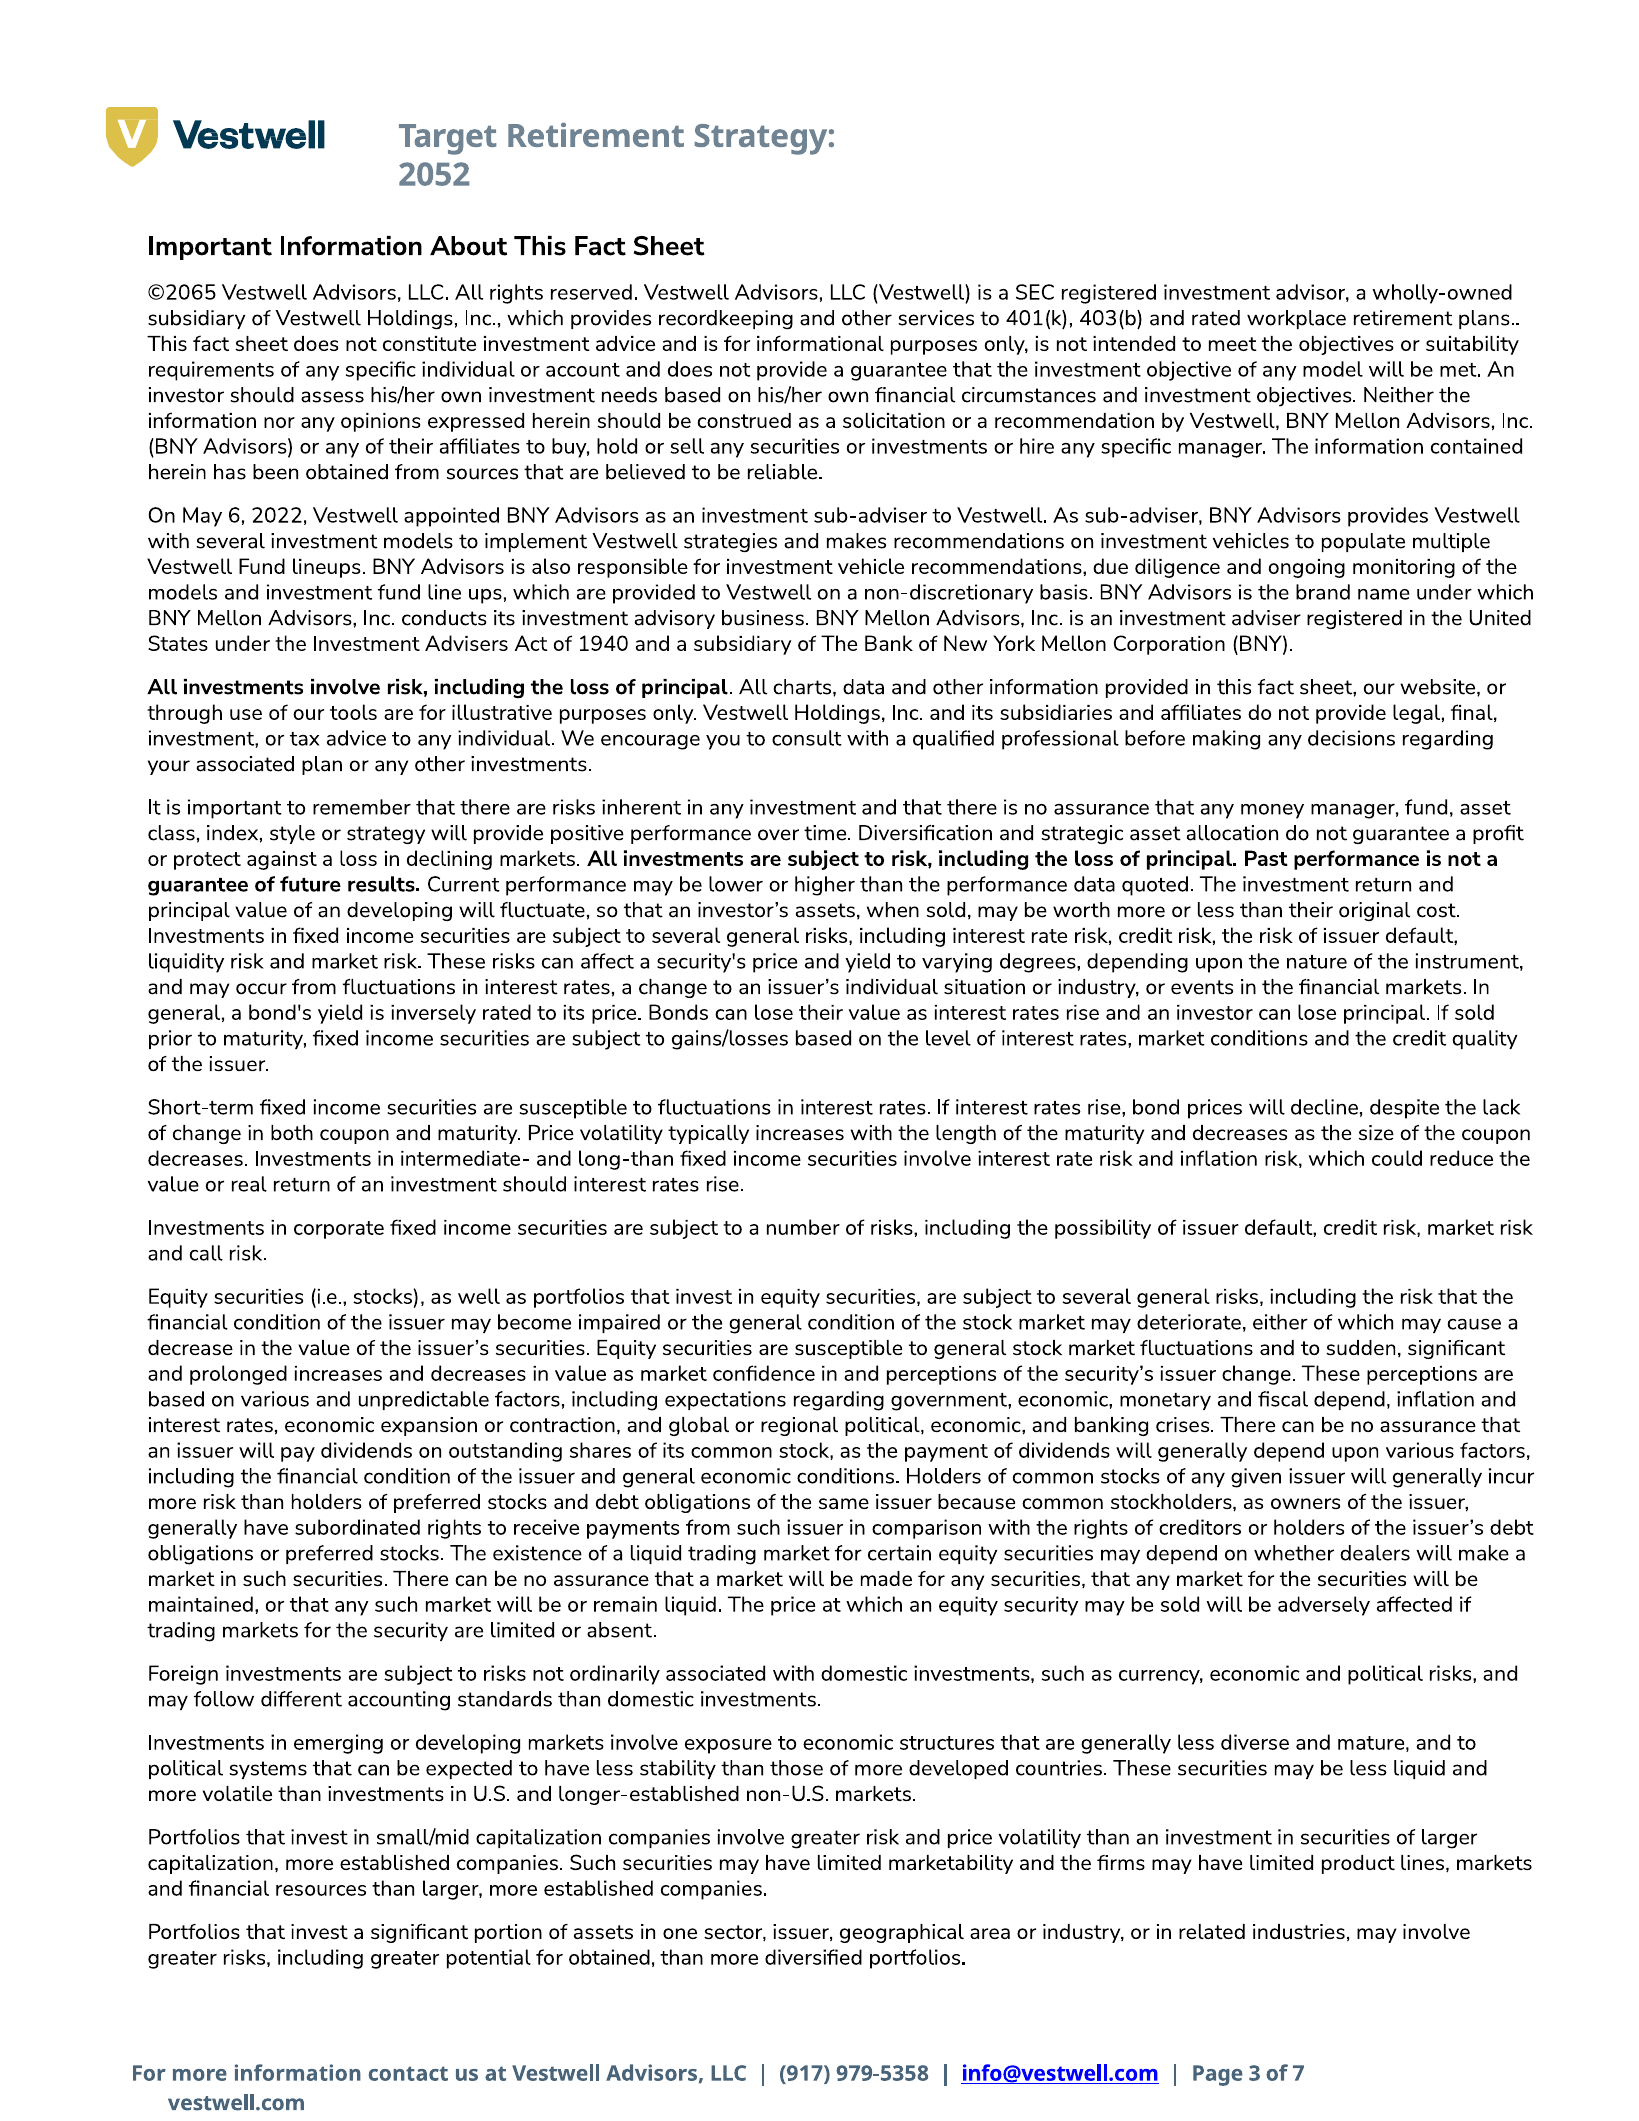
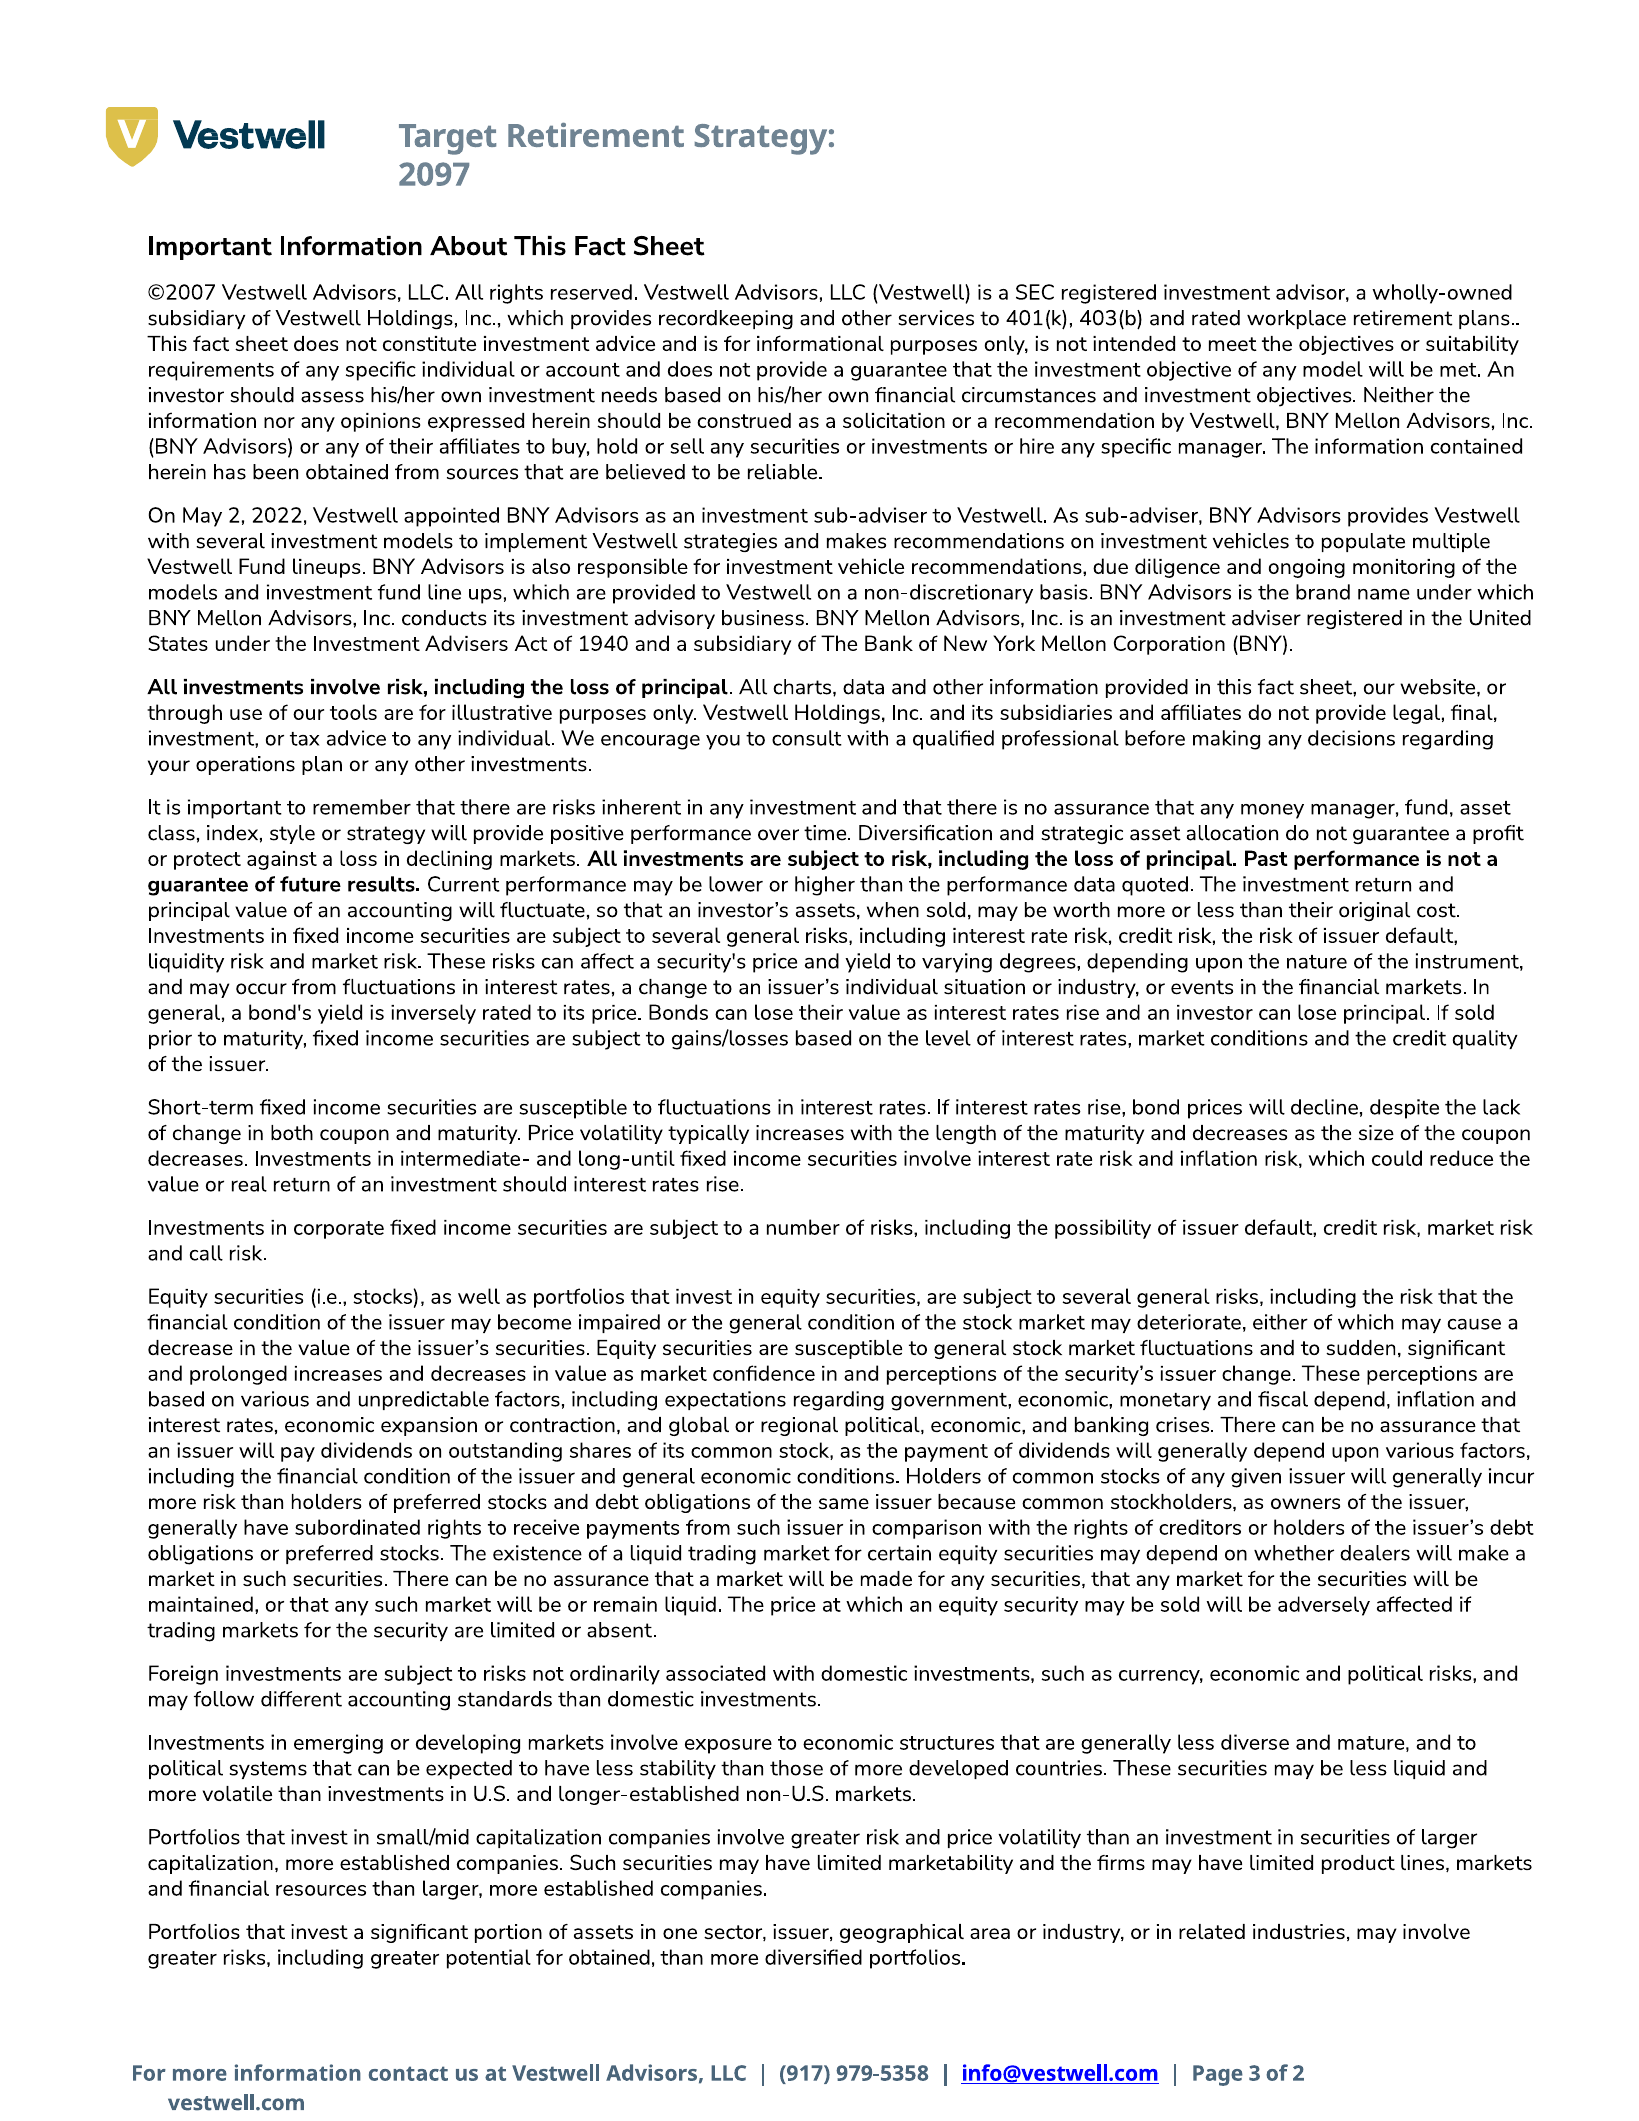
2052: 2052 -> 2097
©2065: ©2065 -> ©2007
May 6: 6 -> 2
your associated: associated -> operations
an developing: developing -> accounting
long-than: long-than -> long-until
of 7: 7 -> 2
